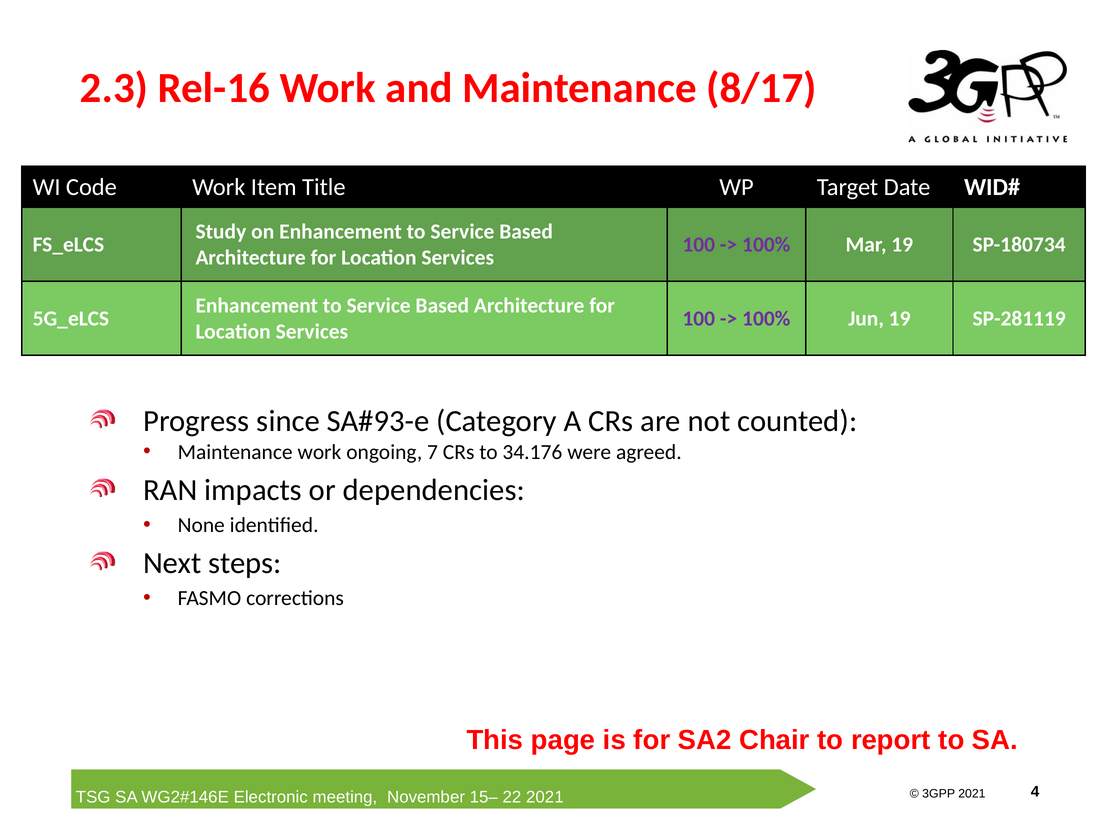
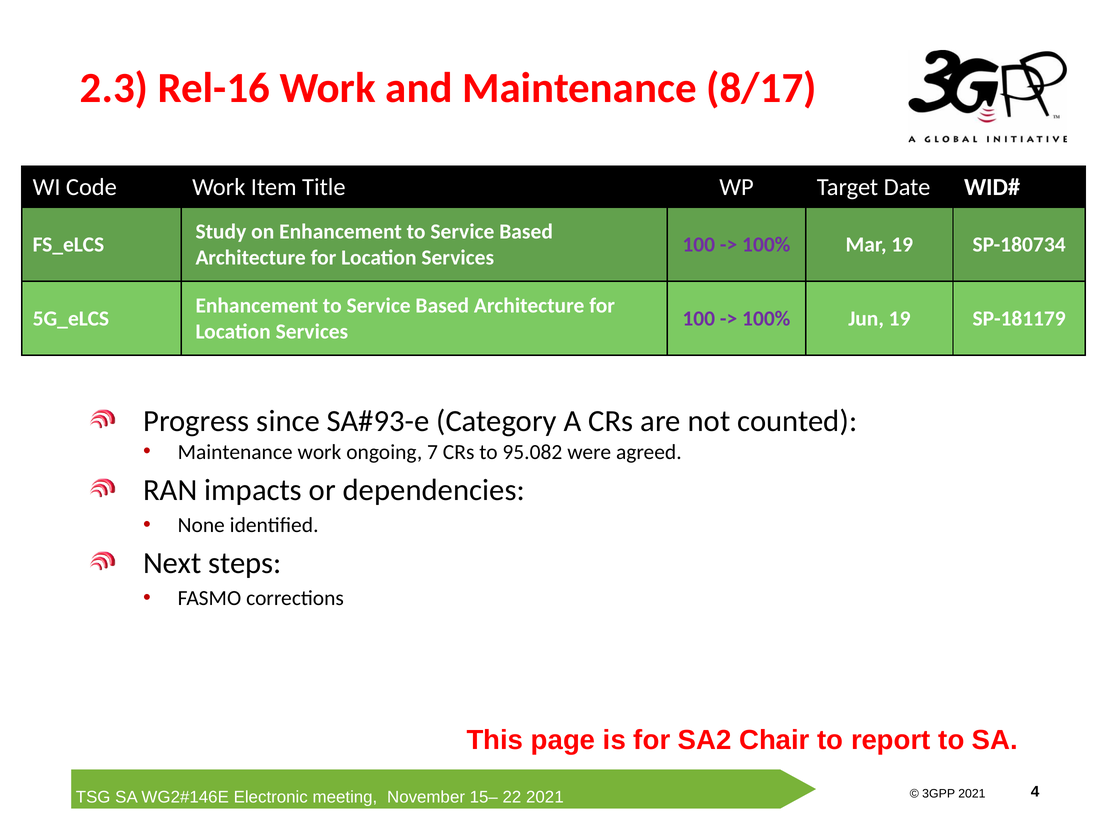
SP-281119: SP-281119 -> SP-181179
34.176: 34.176 -> 95.082
